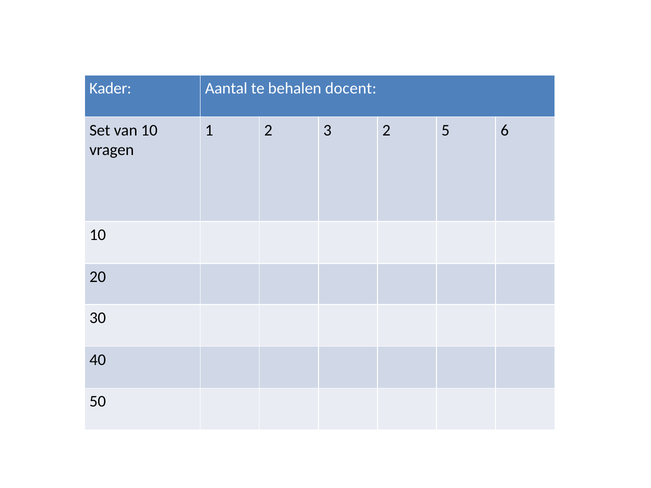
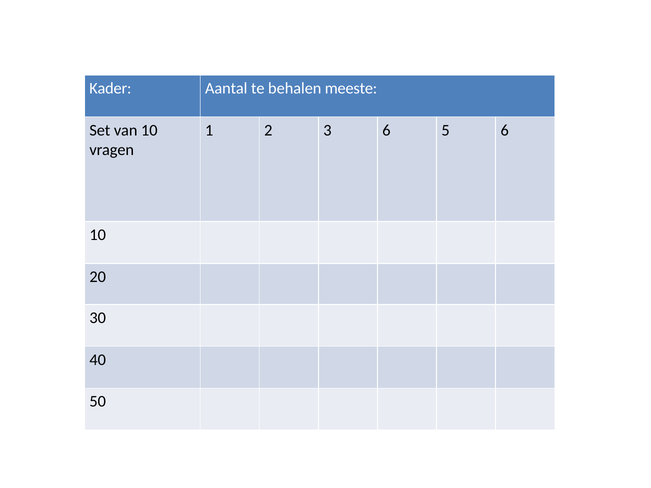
docent: docent -> meeste
3 2: 2 -> 6
